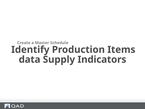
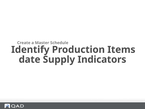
data: data -> date
